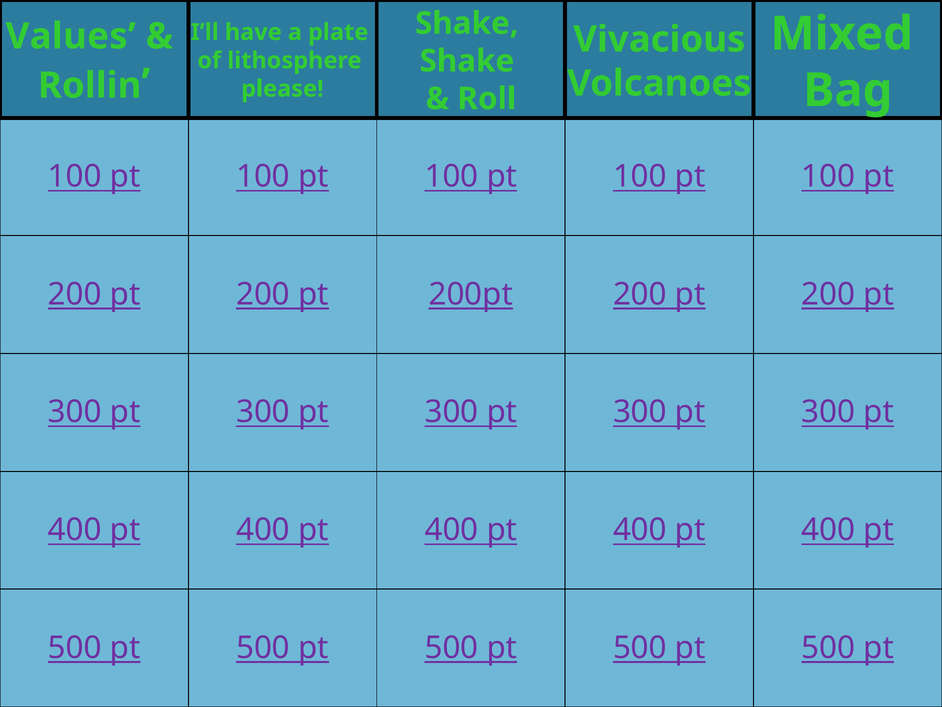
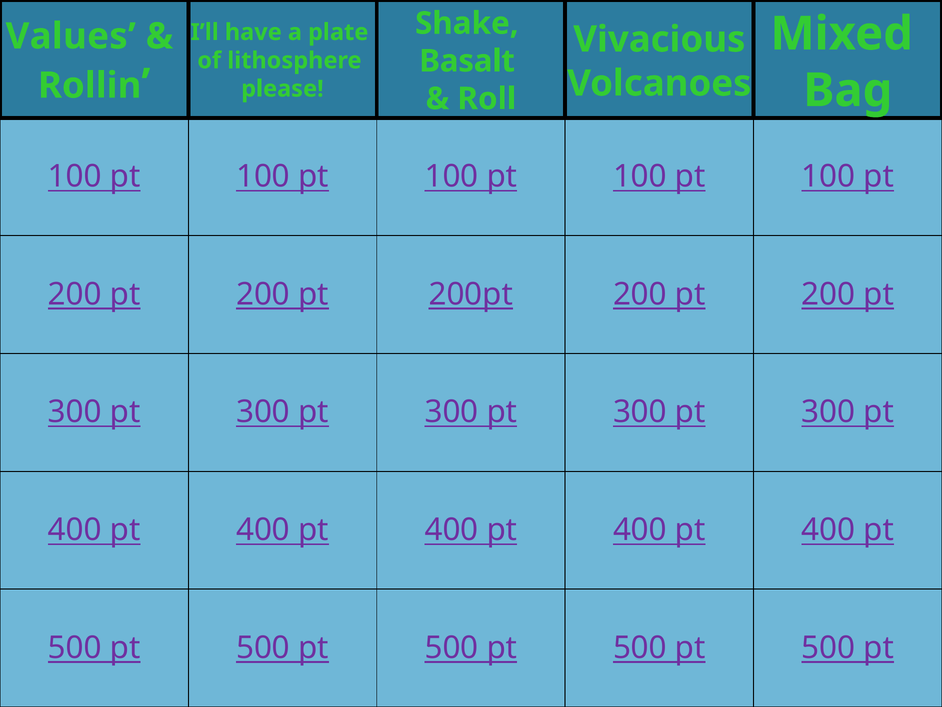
Shake at (467, 61): Shake -> Basalt
